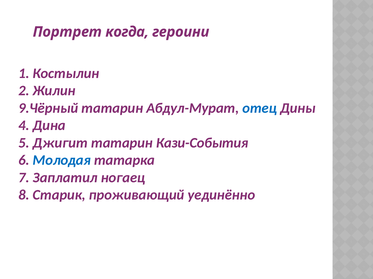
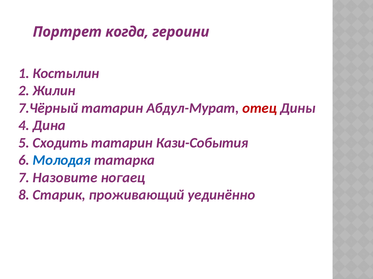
9.Чёрный: 9.Чёрный -> 7.Чёрный
отец colour: blue -> red
Джигит: Джигит -> Сходить
Заплатил: Заплатил -> Назовите
